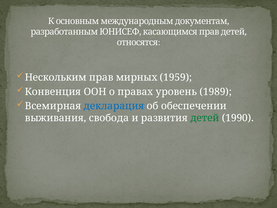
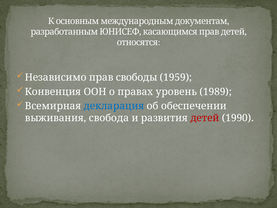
Нескольким: Нескольким -> Независимо
мирных: мирных -> свободы
детей at (205, 118) colour: green -> red
